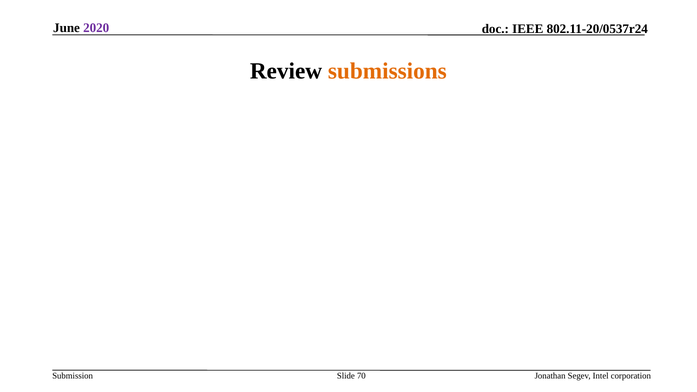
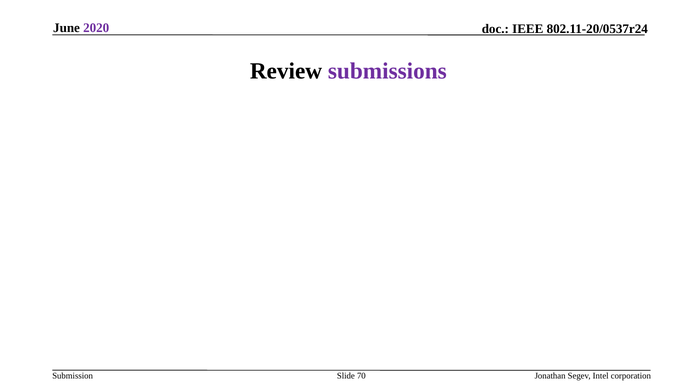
submissions colour: orange -> purple
